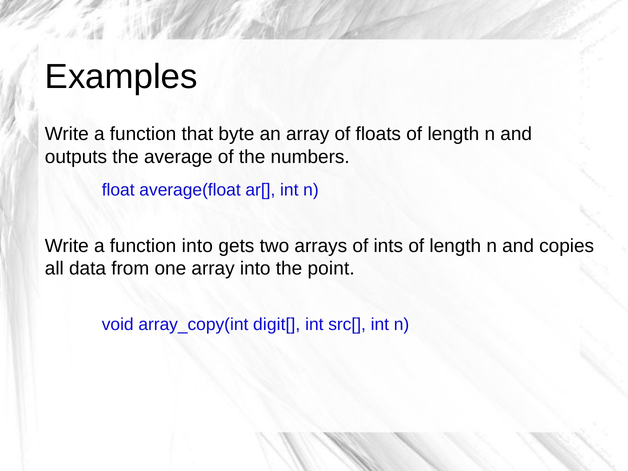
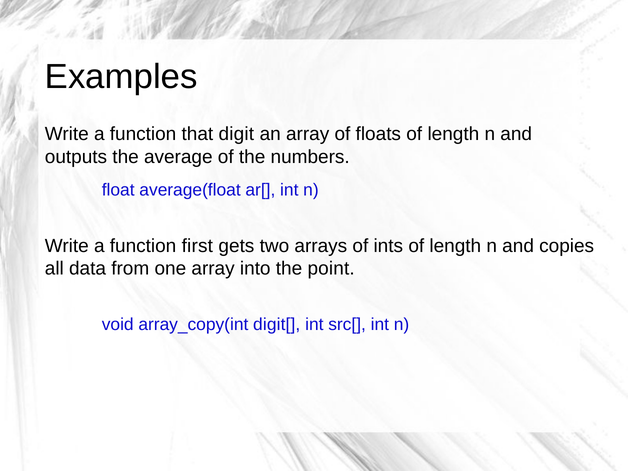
byte: byte -> digit
function into: into -> first
